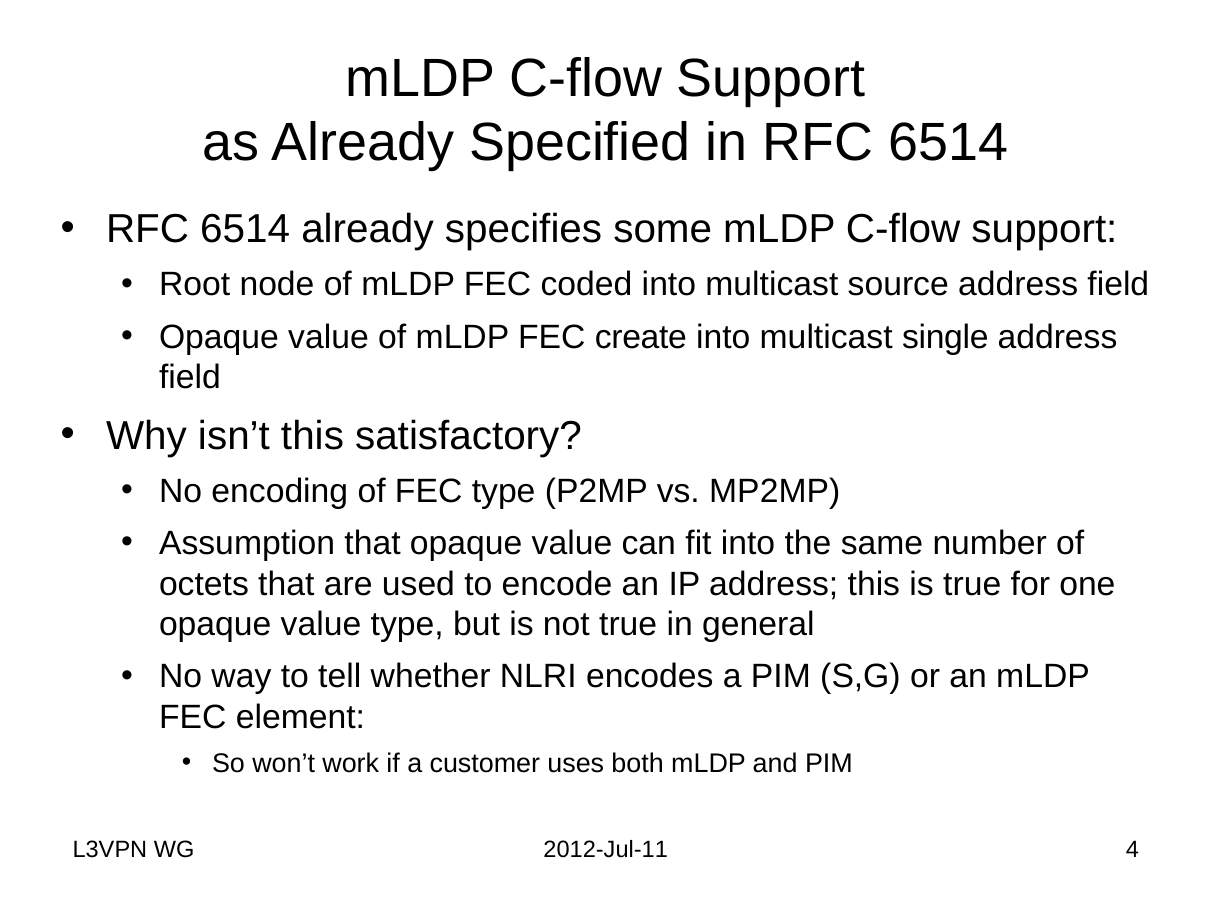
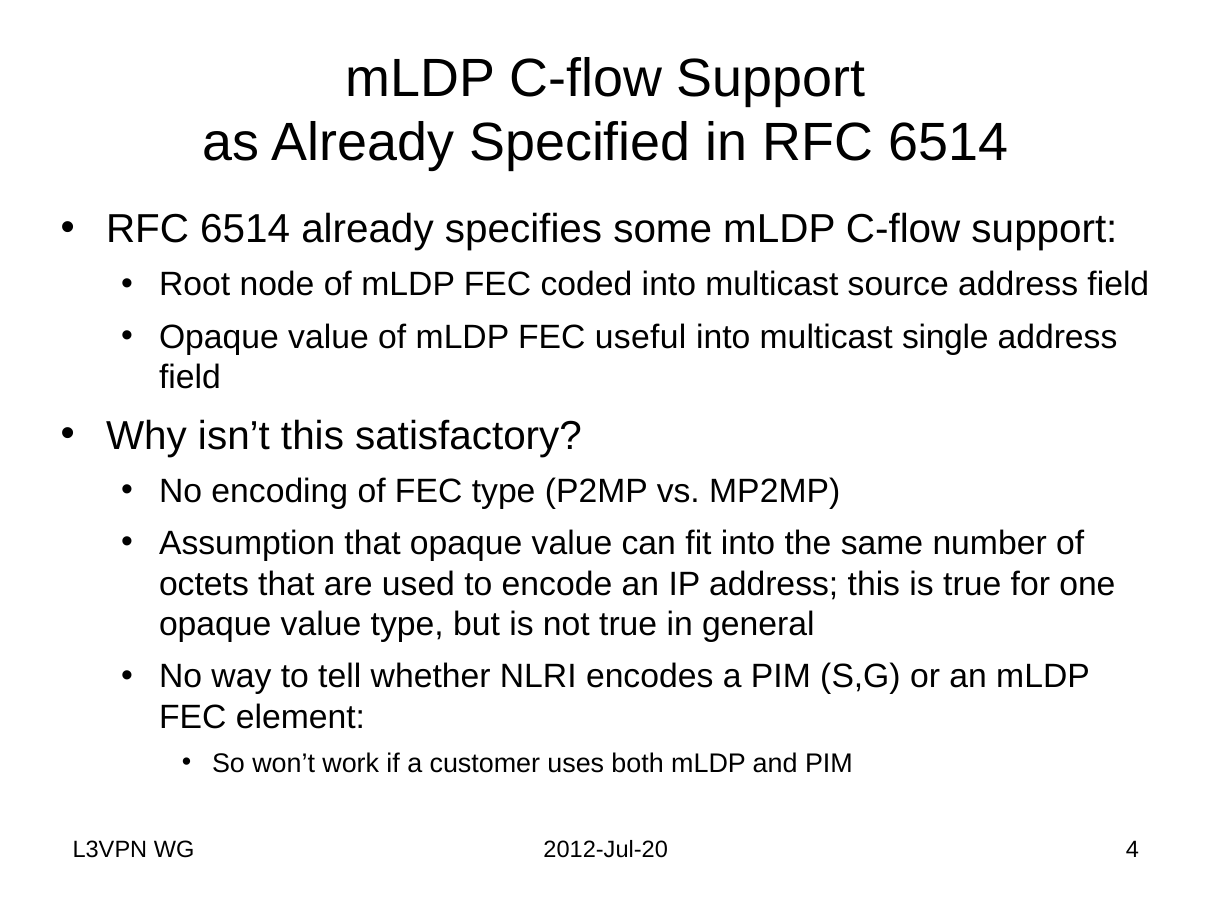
create: create -> useful
2012-Jul-11: 2012-Jul-11 -> 2012-Jul-20
